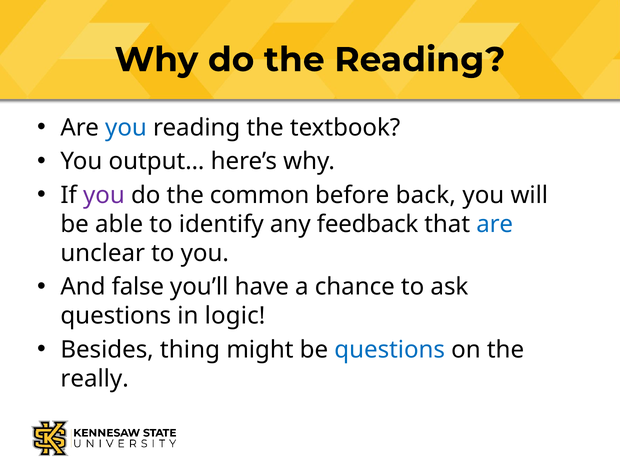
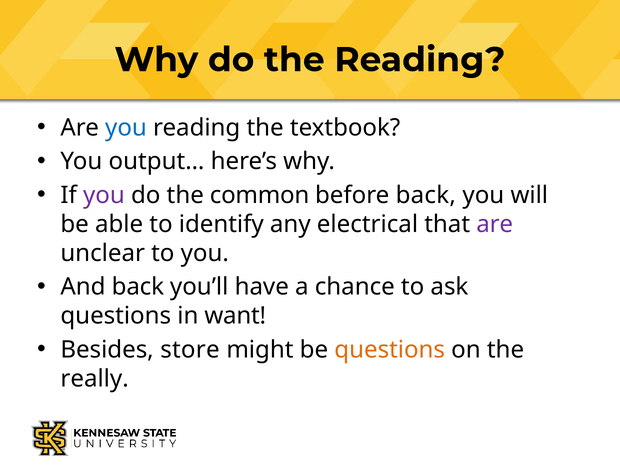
feedback: feedback -> electrical
are at (495, 224) colour: blue -> purple
And false: false -> back
logic: logic -> want
thing: thing -> store
questions at (390, 350) colour: blue -> orange
